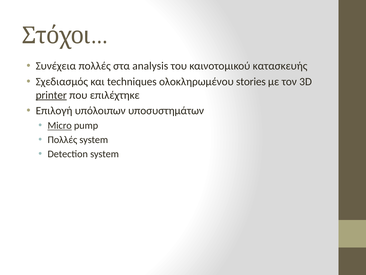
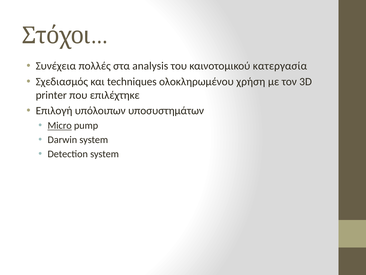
κατασκευής: κατασκευής -> κατεργασία
stories: stories -> χρήση
printer underline: present -> none
Πολλές at (62, 140): Πολλές -> Darwin
